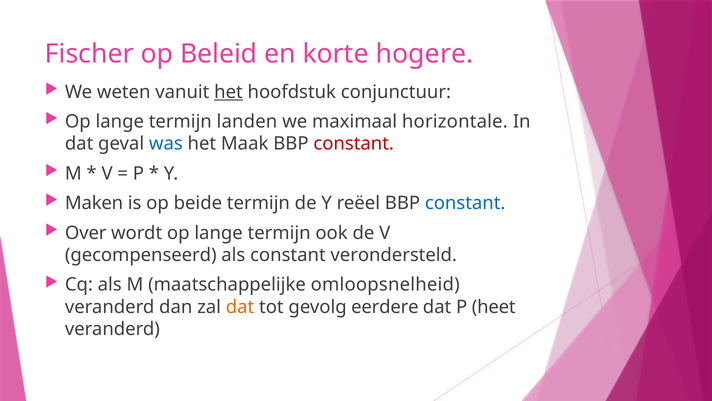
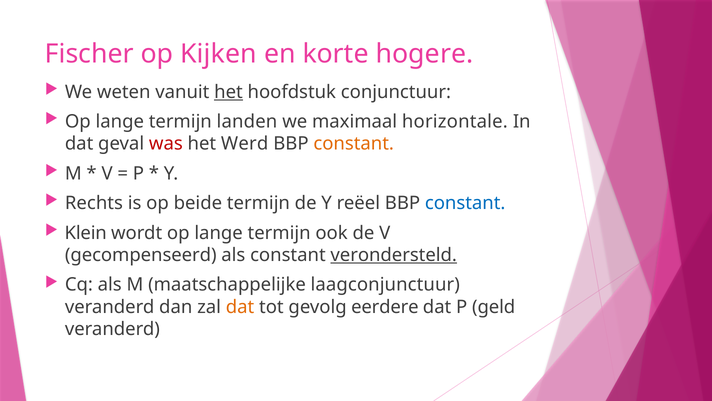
Beleid: Beleid -> Kijken
was colour: blue -> red
Maak: Maak -> Werd
constant at (354, 144) colour: red -> orange
Maken: Maken -> Rechts
Over: Over -> Klein
verondersteld underline: none -> present
omloopsnelheid: omloopsnelheid -> laagconjunctuur
heet: heet -> geld
